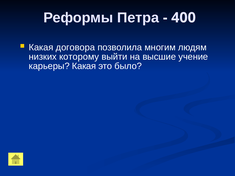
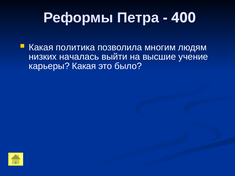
договора: договора -> политика
которому: которому -> началась
